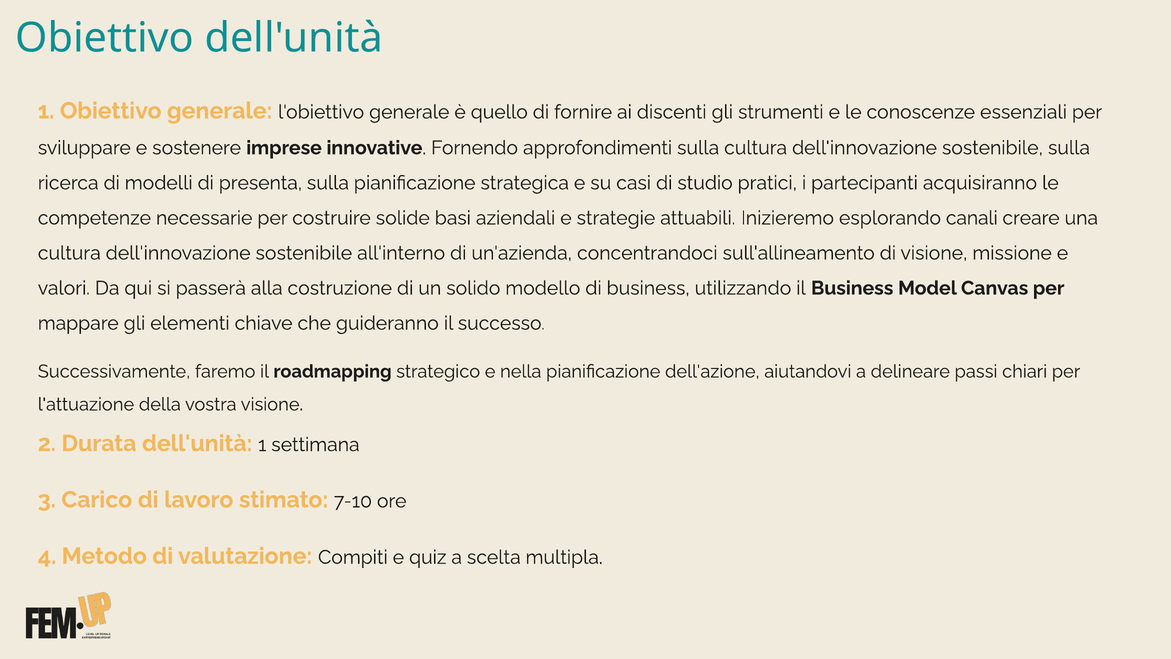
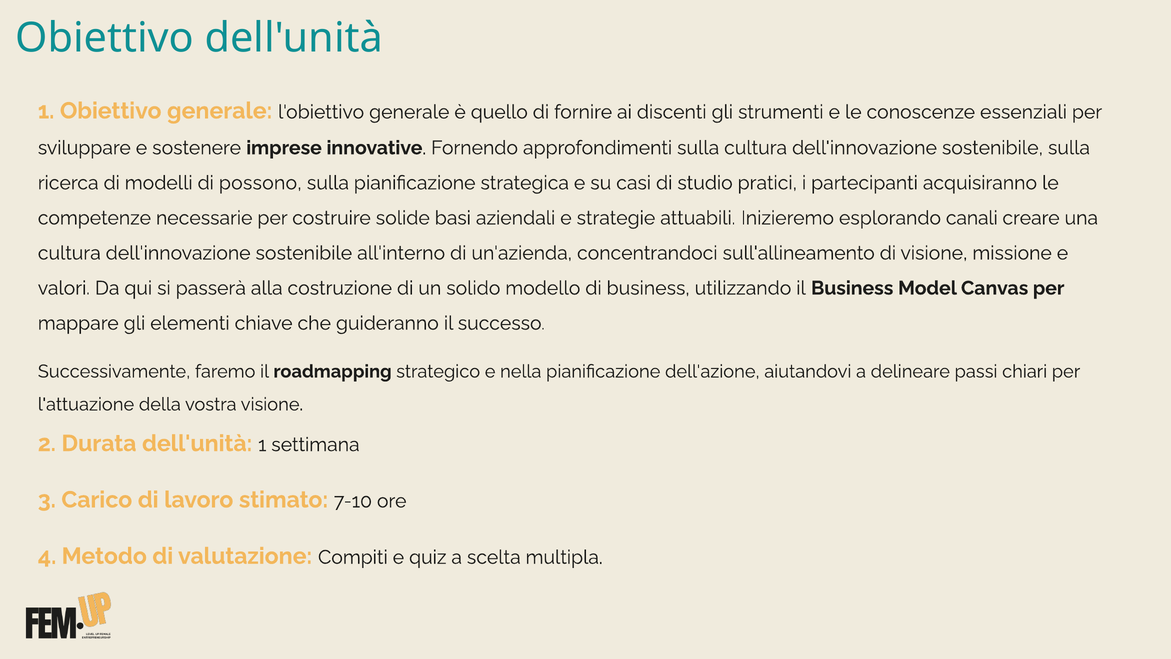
presenta: presenta -> possono
